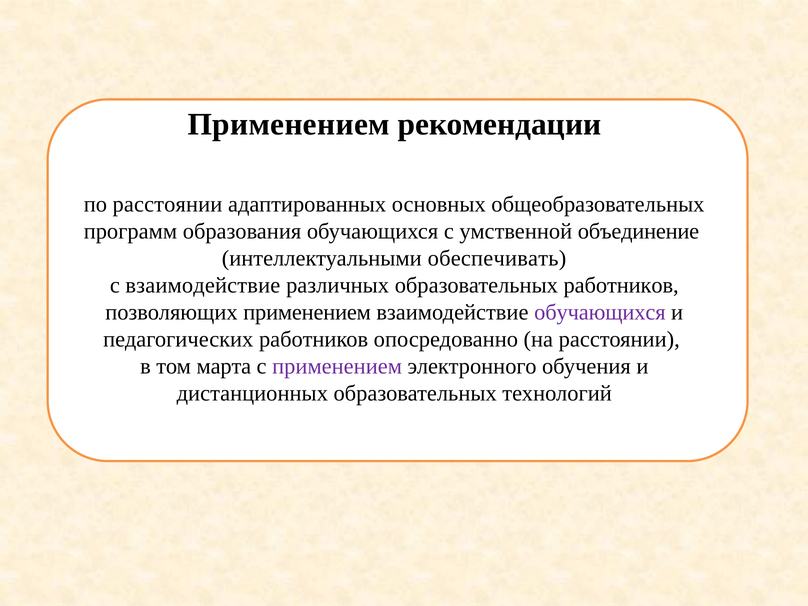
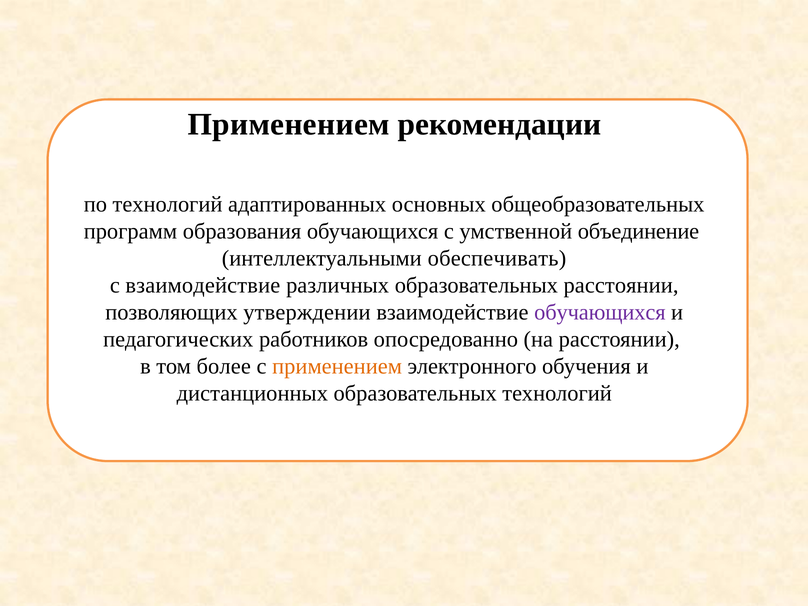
по расстоянии: расстоянии -> технологий
образовательных работников: работников -> расстоянии
позволяющих применением: применением -> утверждении
марта: марта -> более
применением at (337, 366) colour: purple -> orange
